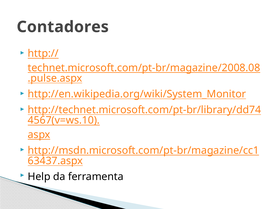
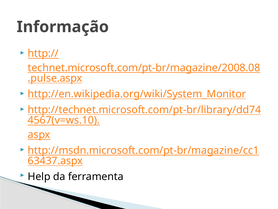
Contadores: Contadores -> Informação
